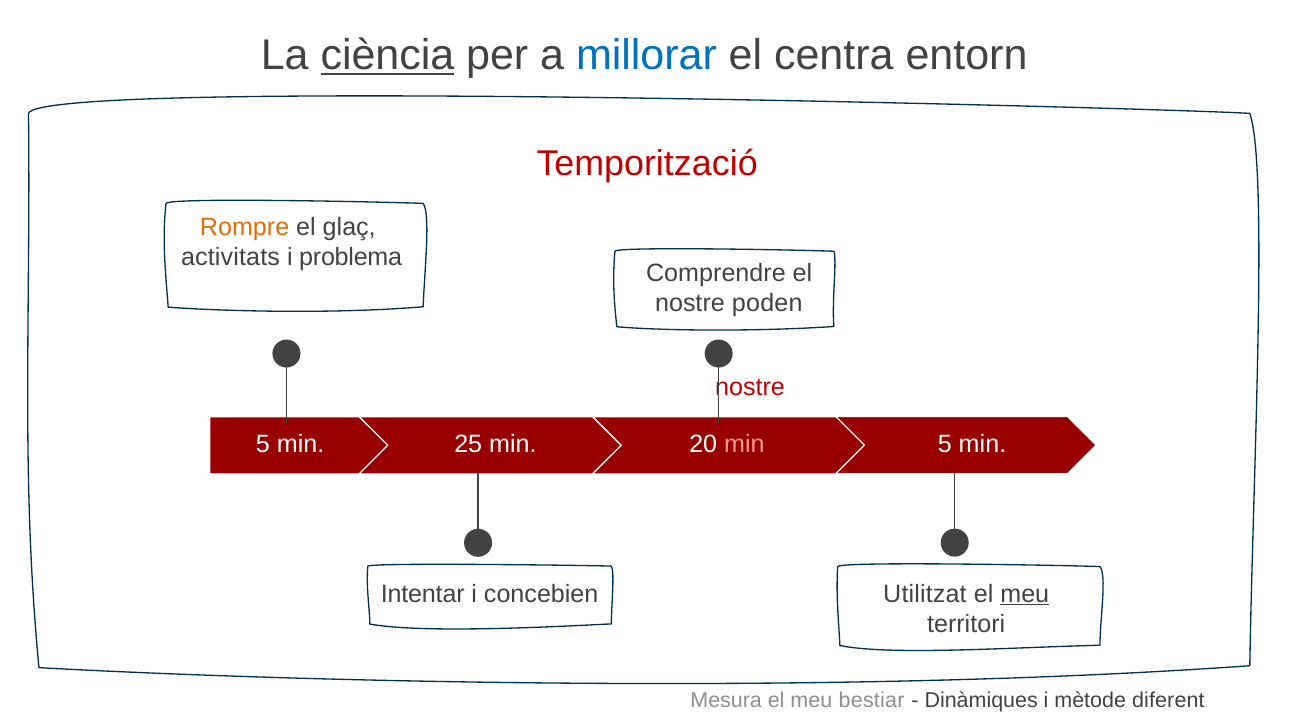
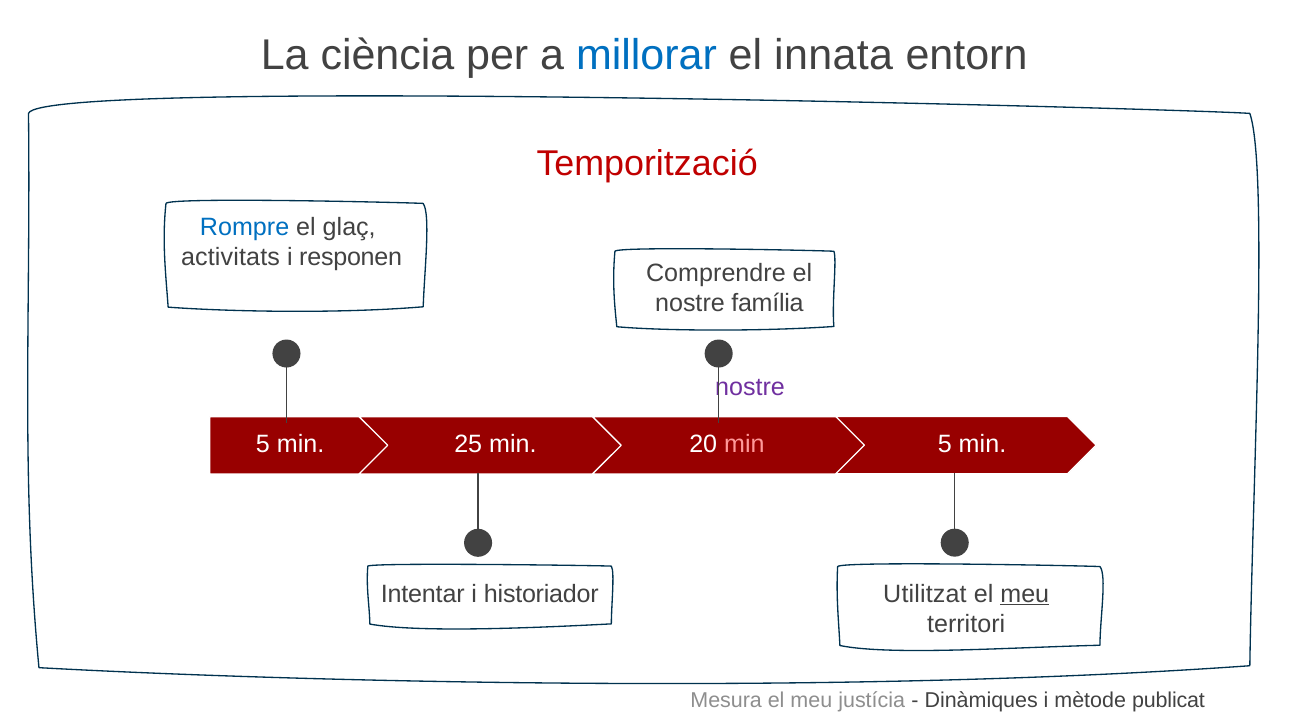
ciència underline: present -> none
centra: centra -> innata
Rompre colour: orange -> blue
problema: problema -> responen
poden: poden -> família
nostre at (750, 387) colour: red -> purple
concebien: concebien -> historiador
bestiar: bestiar -> justícia
diferent: diferent -> publicat
